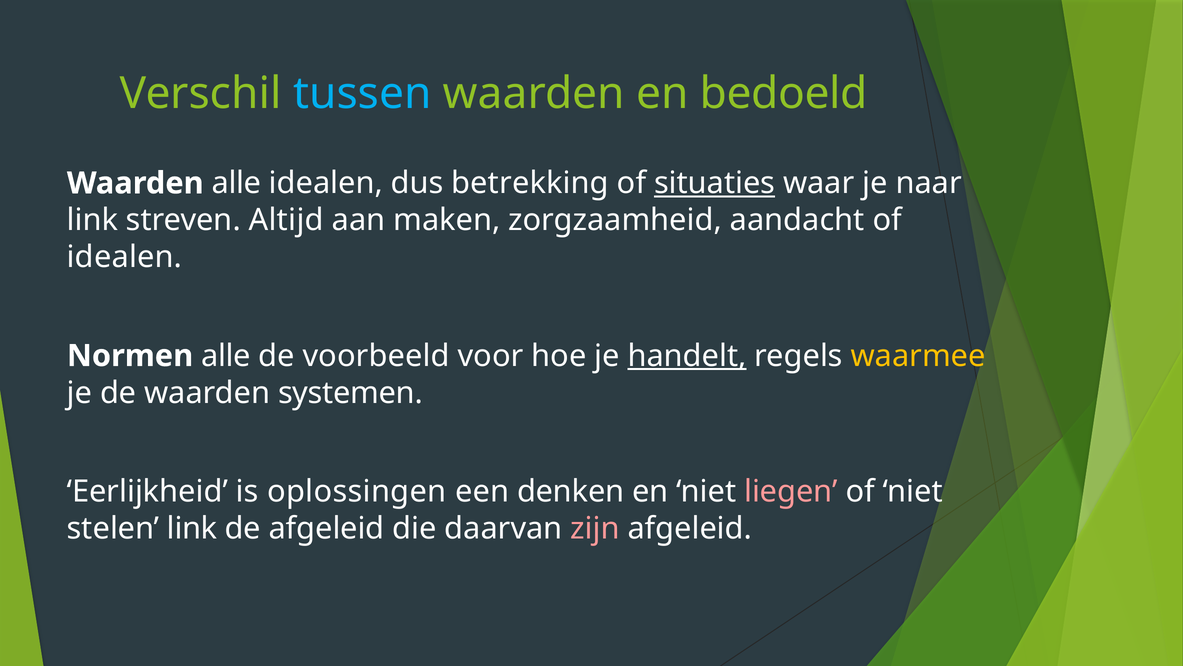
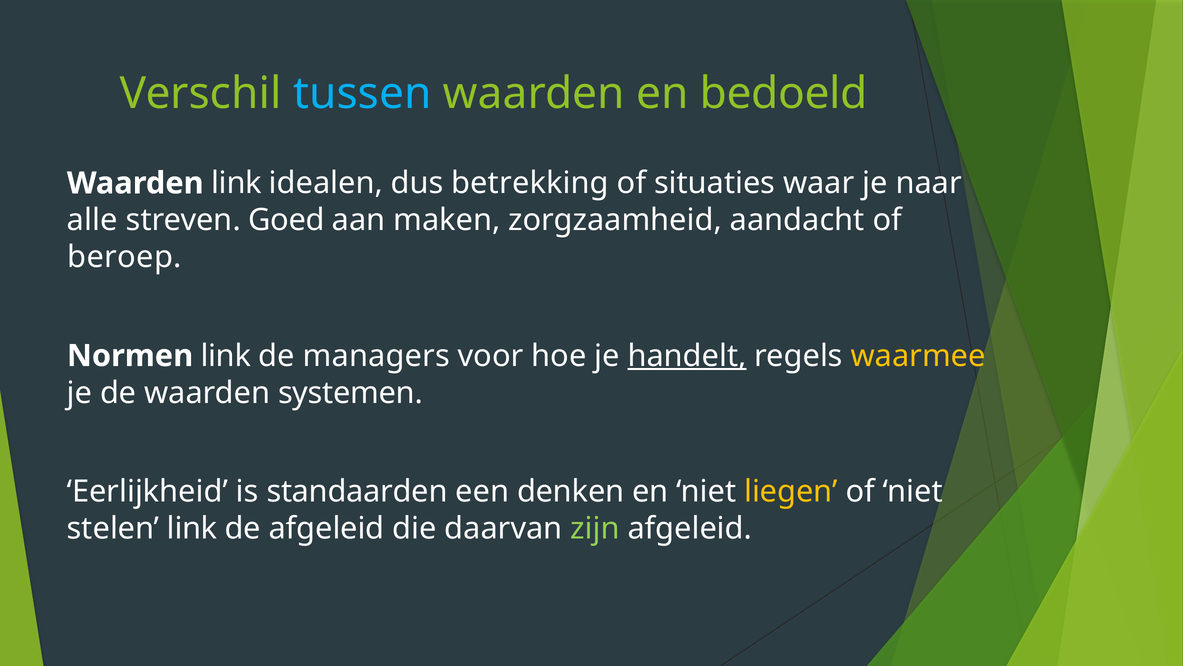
Waarden alle: alle -> link
situaties underline: present -> none
link at (92, 220): link -> alle
Altijd: Altijd -> Goed
idealen at (125, 257): idealen -> beroep
Normen alle: alle -> link
voorbeeld: voorbeeld -> managers
oplossingen: oplossingen -> standaarden
liegen colour: pink -> yellow
zijn colour: pink -> light green
